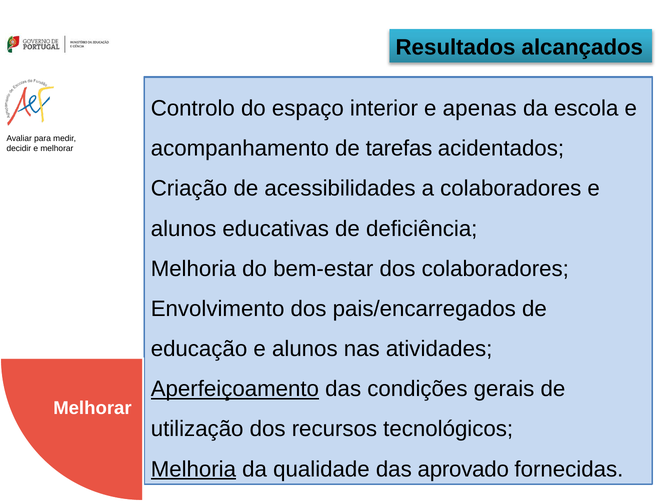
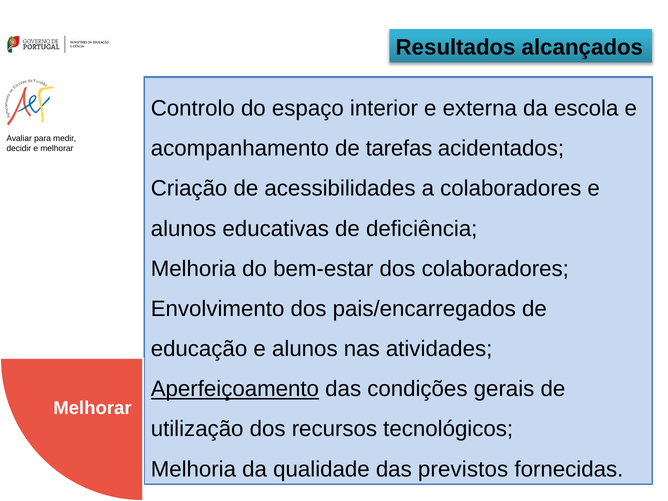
apenas: apenas -> externa
Melhoria at (193, 469) underline: present -> none
aprovado: aprovado -> previstos
